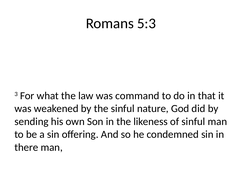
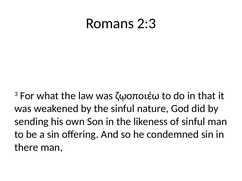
5:3: 5:3 -> 2:3
command: command -> ζῳοποιέω
